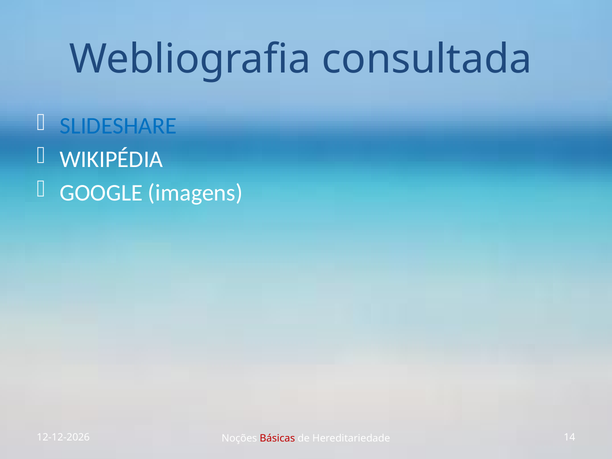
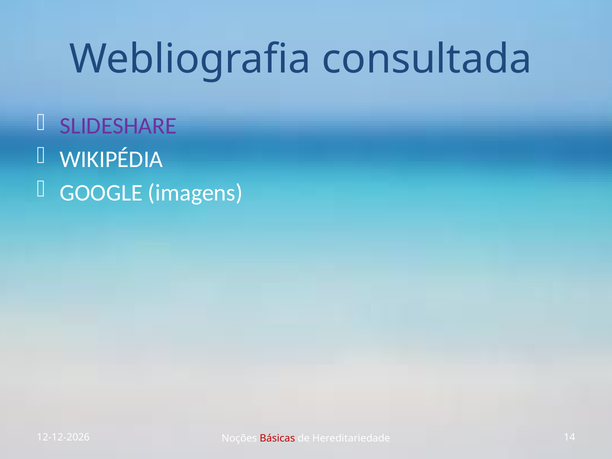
SLIDESHARE colour: blue -> purple
